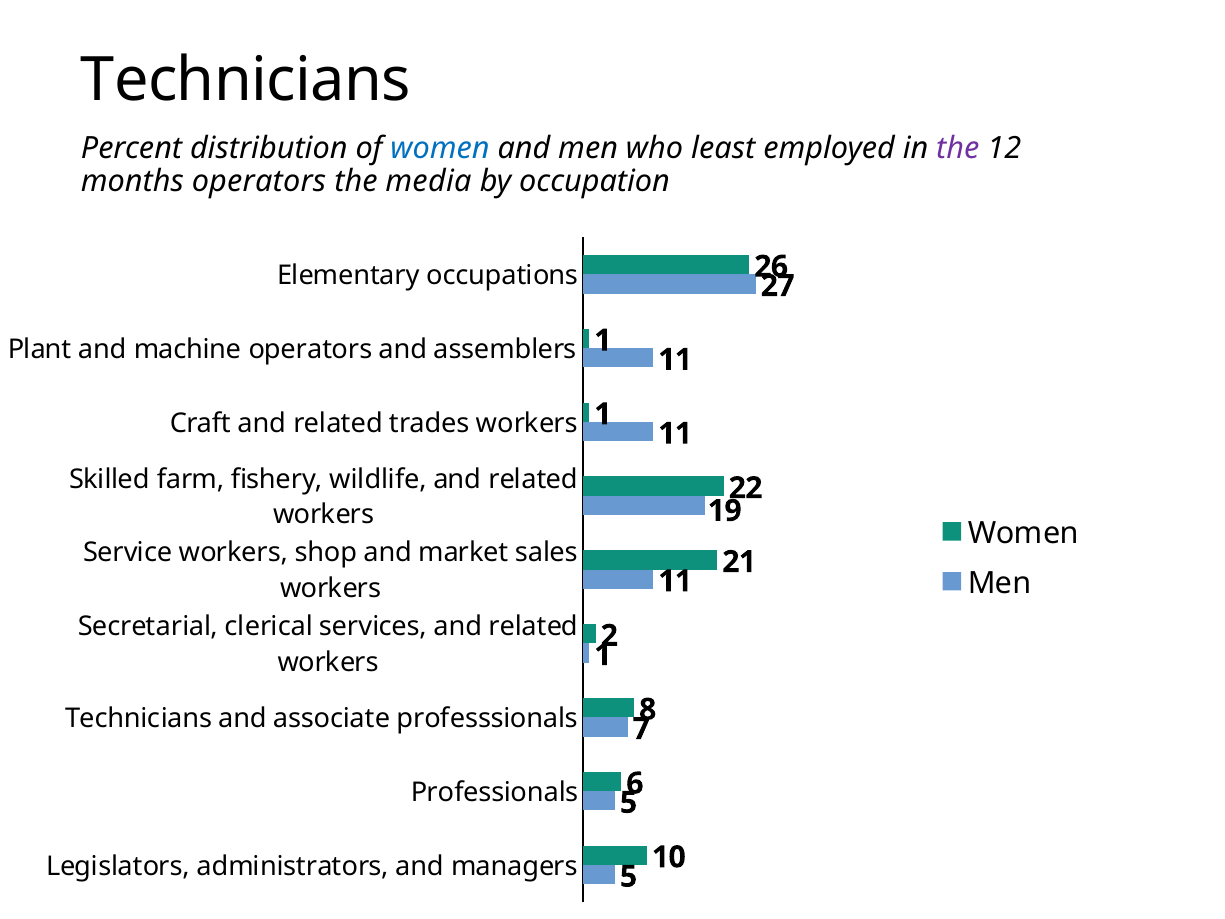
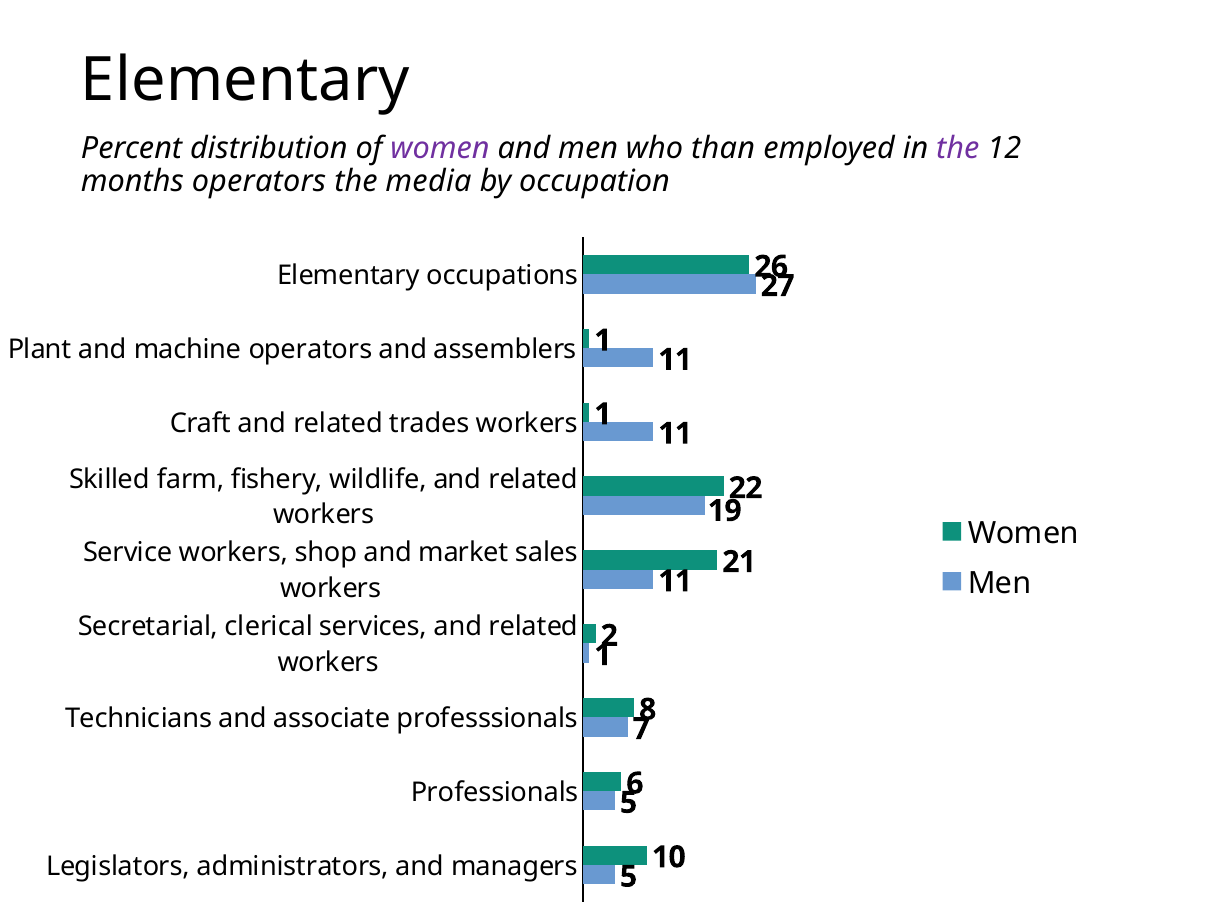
Technicians at (246, 80): Technicians -> Elementary
women at (440, 148) colour: blue -> purple
least: least -> than
